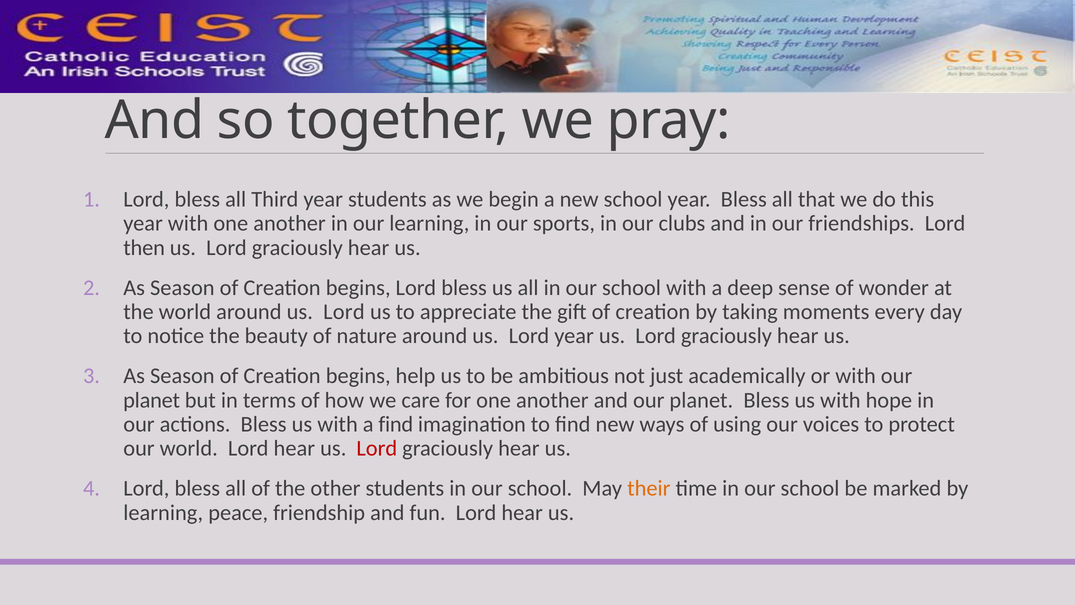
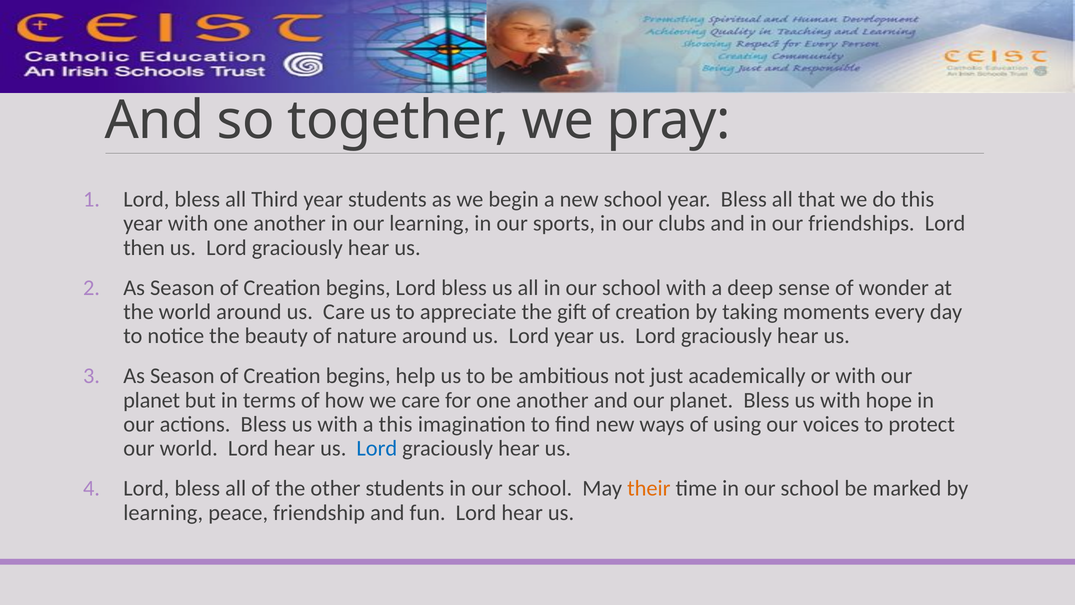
world around us Lord: Lord -> Care
a find: find -> this
Lord at (377, 448) colour: red -> blue
